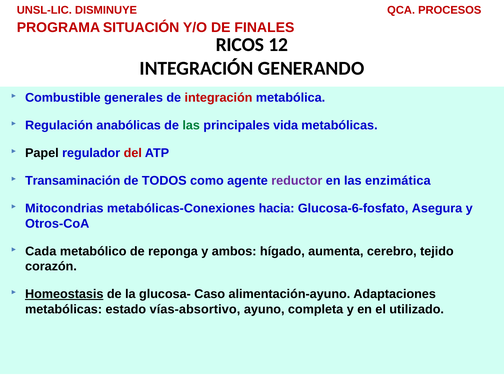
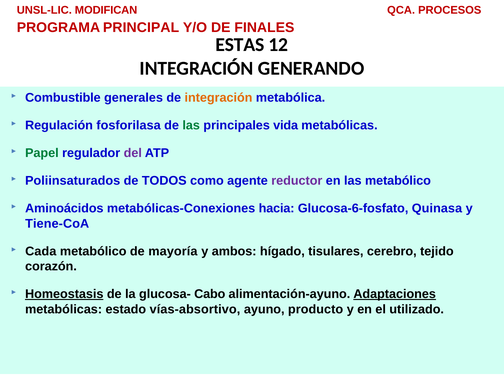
DISMINUYE: DISMINUYE -> MODIFICAN
SITUACIÓN: SITUACIÓN -> PRINCIPAL
RICOS: RICOS -> ESTAS
integración at (218, 98) colour: red -> orange
anabólicas: anabólicas -> fosforilasa
Papel colour: black -> green
del colour: red -> purple
Transaminación: Transaminación -> Poliinsaturados
las enzimática: enzimática -> metabólico
Mitocondrias: Mitocondrias -> Aminoácidos
Asegura: Asegura -> Quinasa
Otros-CoA: Otros-CoA -> Tiene-CoA
reponga: reponga -> mayoría
aumenta: aumenta -> tisulares
Caso: Caso -> Cabo
Adaptaciones underline: none -> present
completa: completa -> producto
